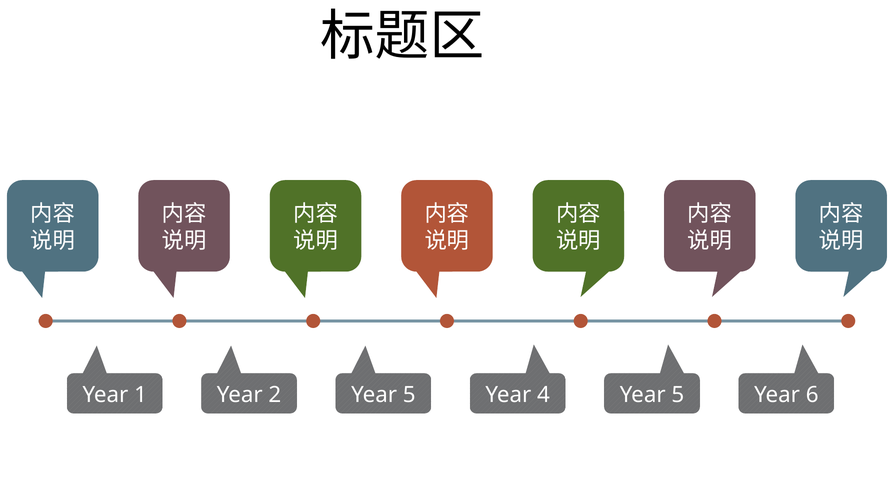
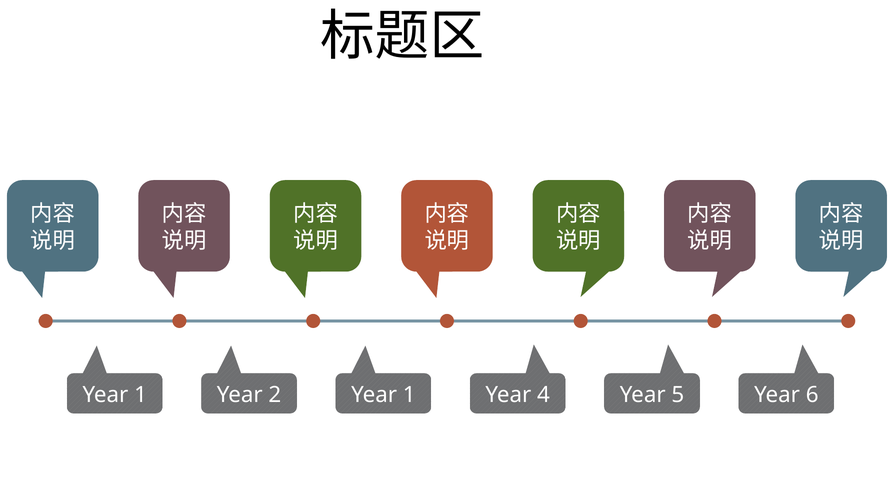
2 Year 5: 5 -> 1
